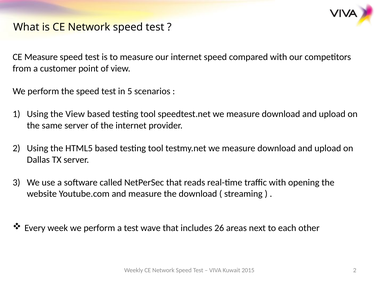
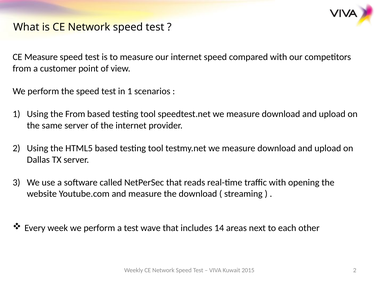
in 5: 5 -> 1
the View: View -> From
26: 26 -> 14
